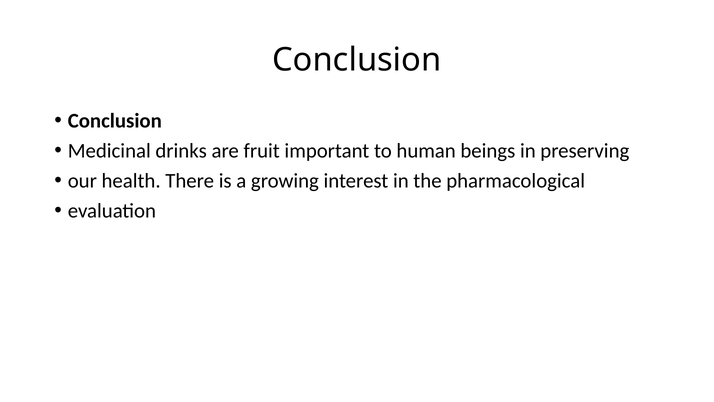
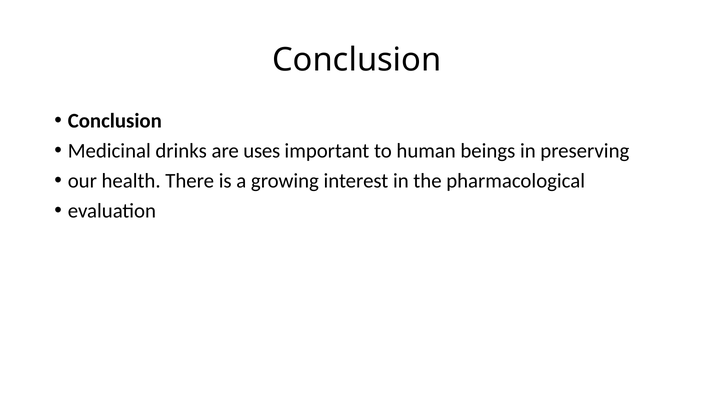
fruit: fruit -> uses
